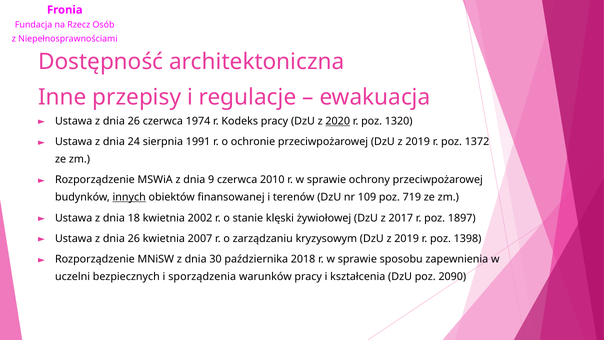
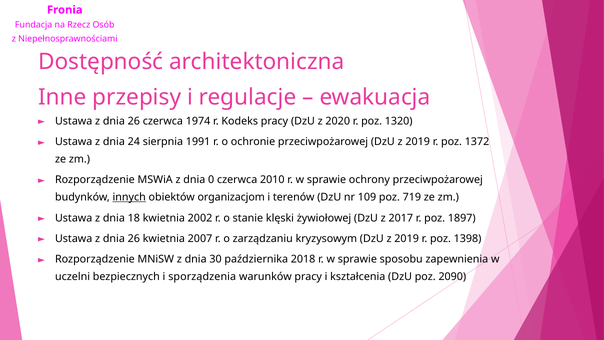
2020 underline: present -> none
9: 9 -> 0
finansowanej: finansowanej -> organizacjom
